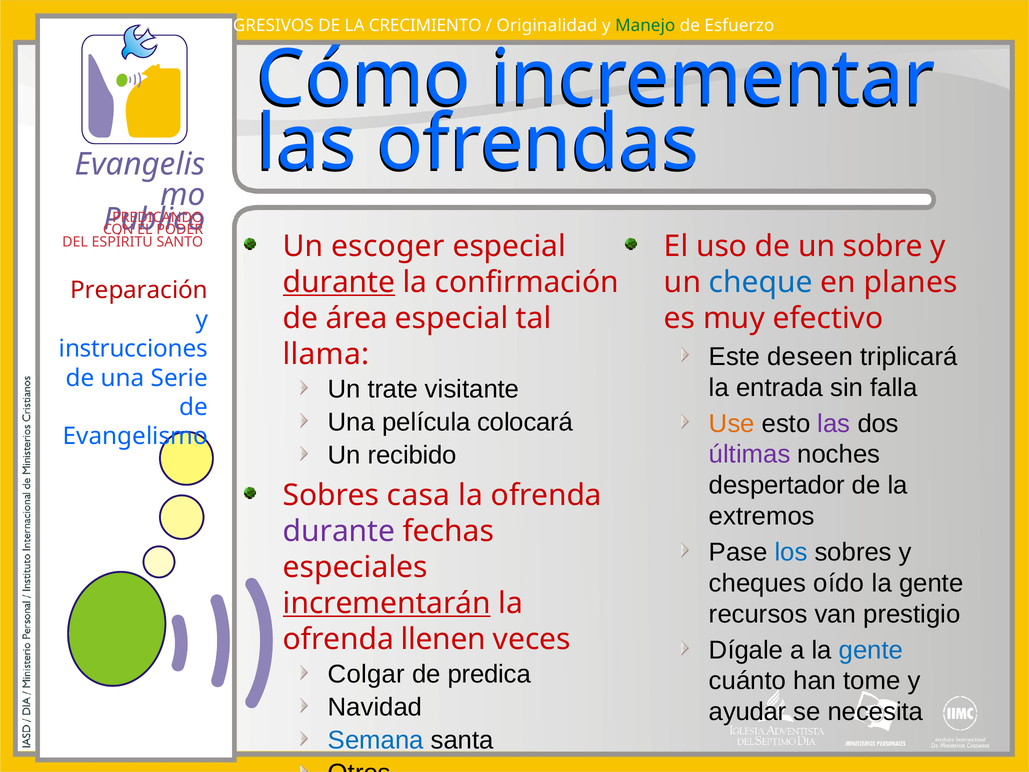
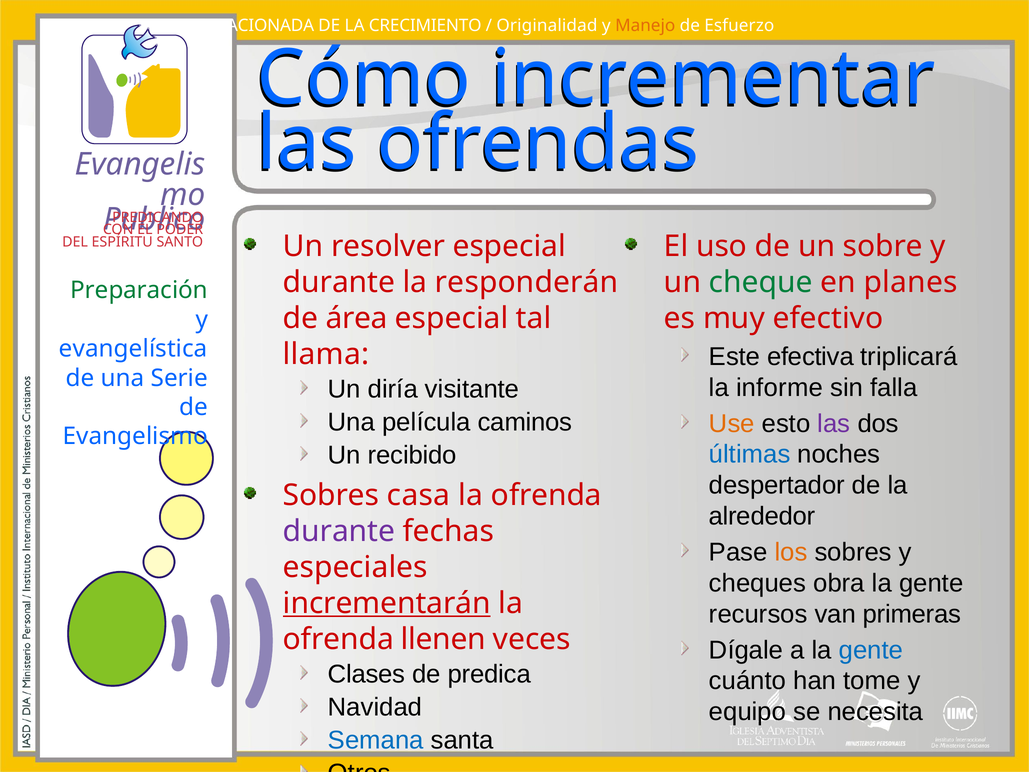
PROGRESIVOS: PROGRESIVOS -> RELACIONADA
Manejo colour: green -> orange
escoger: escoger -> resolver
durante at (339, 282) underline: present -> none
confirmación: confirmación -> responderán
cheque colour: blue -> green
Preparación colour: red -> green
instrucciones: instrucciones -> evangelística
deseen: deseen -> efectiva
entrada: entrada -> informe
trate: trate -> diría
colocará: colocará -> caminos
últimas colour: purple -> blue
extremos: extremos -> alrededor
los colour: blue -> orange
oído: oído -> obra
prestigio: prestigio -> primeras
Colgar: Colgar -> Clases
ayudar: ayudar -> equipo
